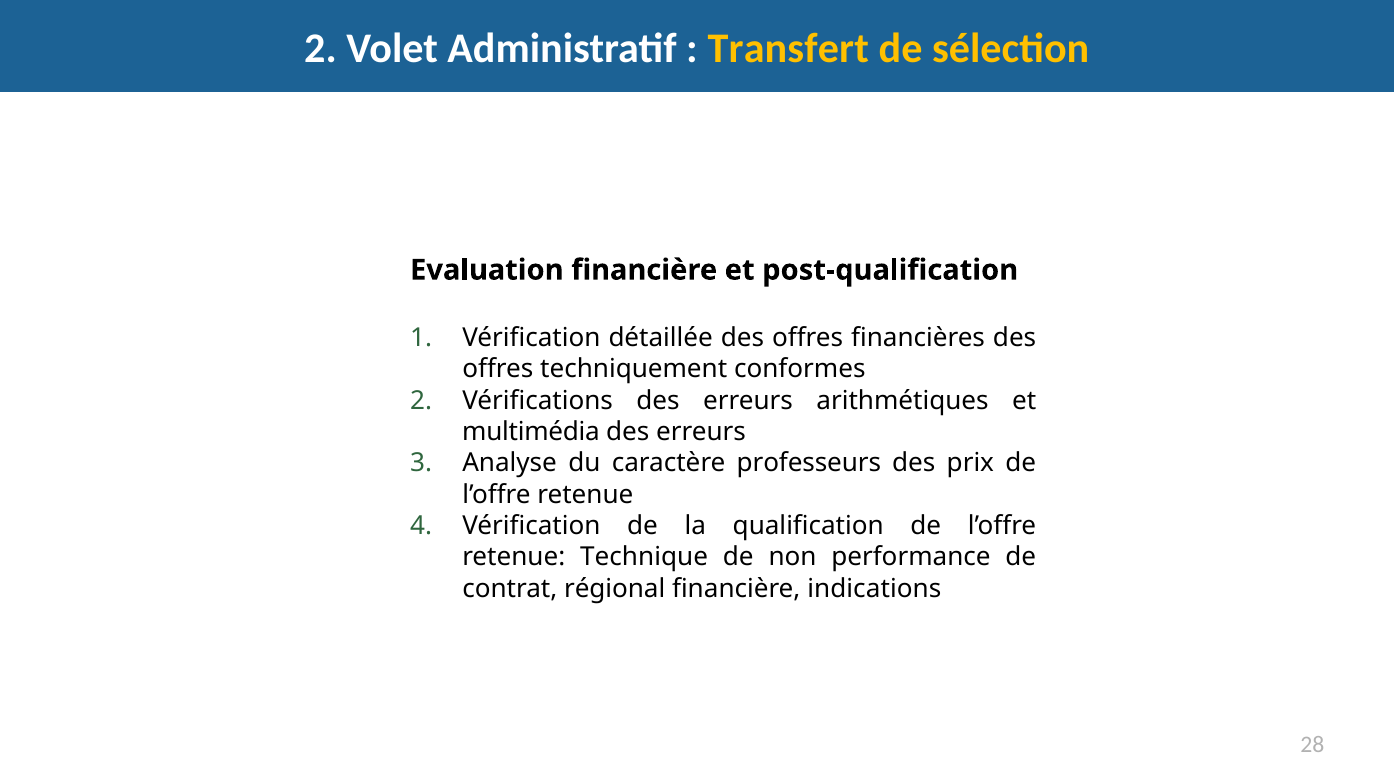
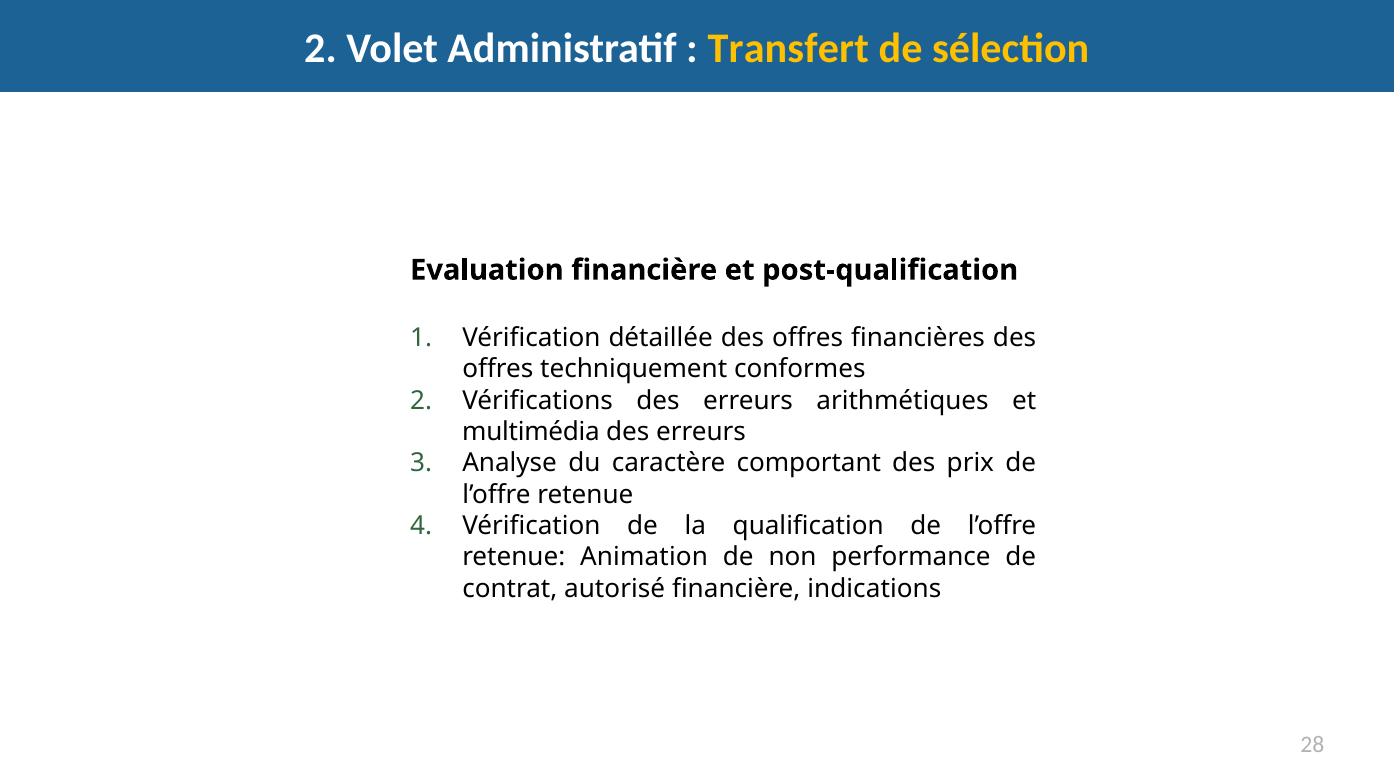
professeurs: professeurs -> comportant
Technique: Technique -> Animation
régional: régional -> autorisé
